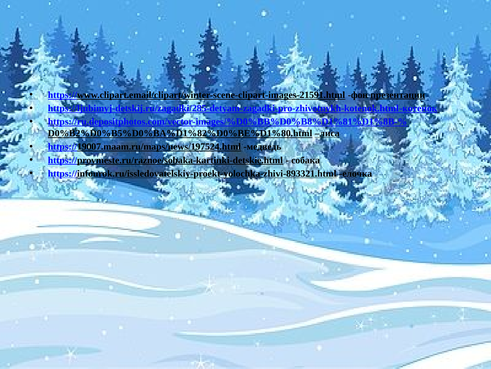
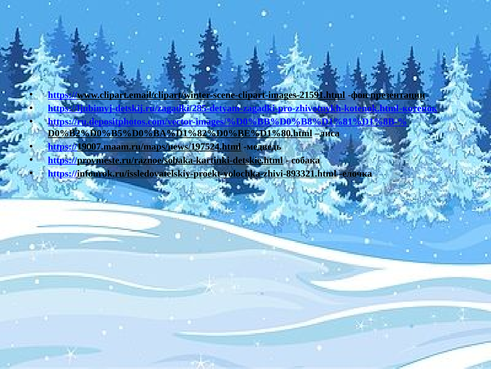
лиса underline: present -> none
